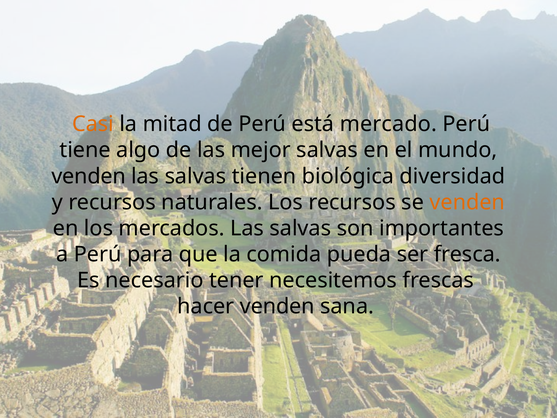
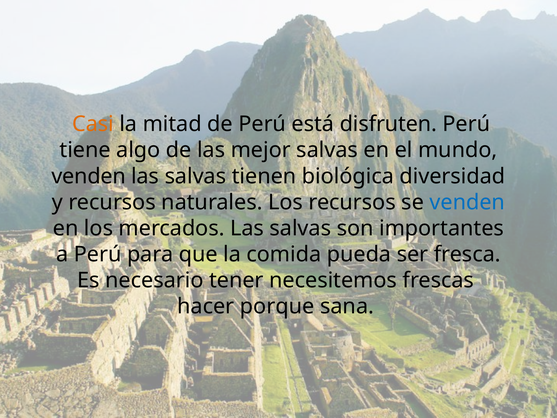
mercado: mercado -> disfruten
venden at (467, 202) colour: orange -> blue
hacer venden: venden -> porque
